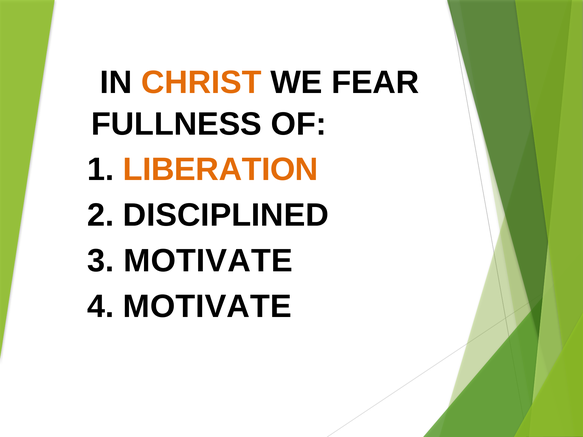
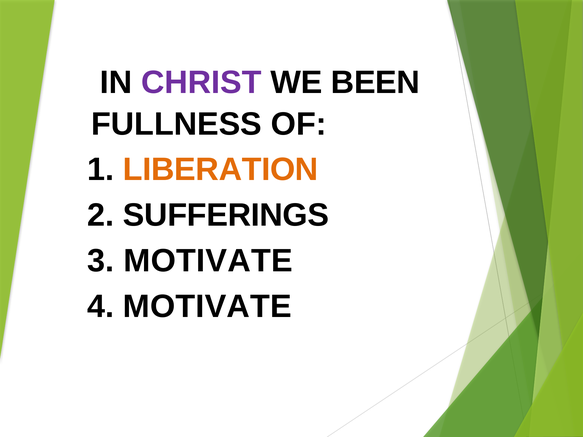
CHRIST colour: orange -> purple
FEAR: FEAR -> BEEN
DISCIPLINED: DISCIPLINED -> SUFFERINGS
